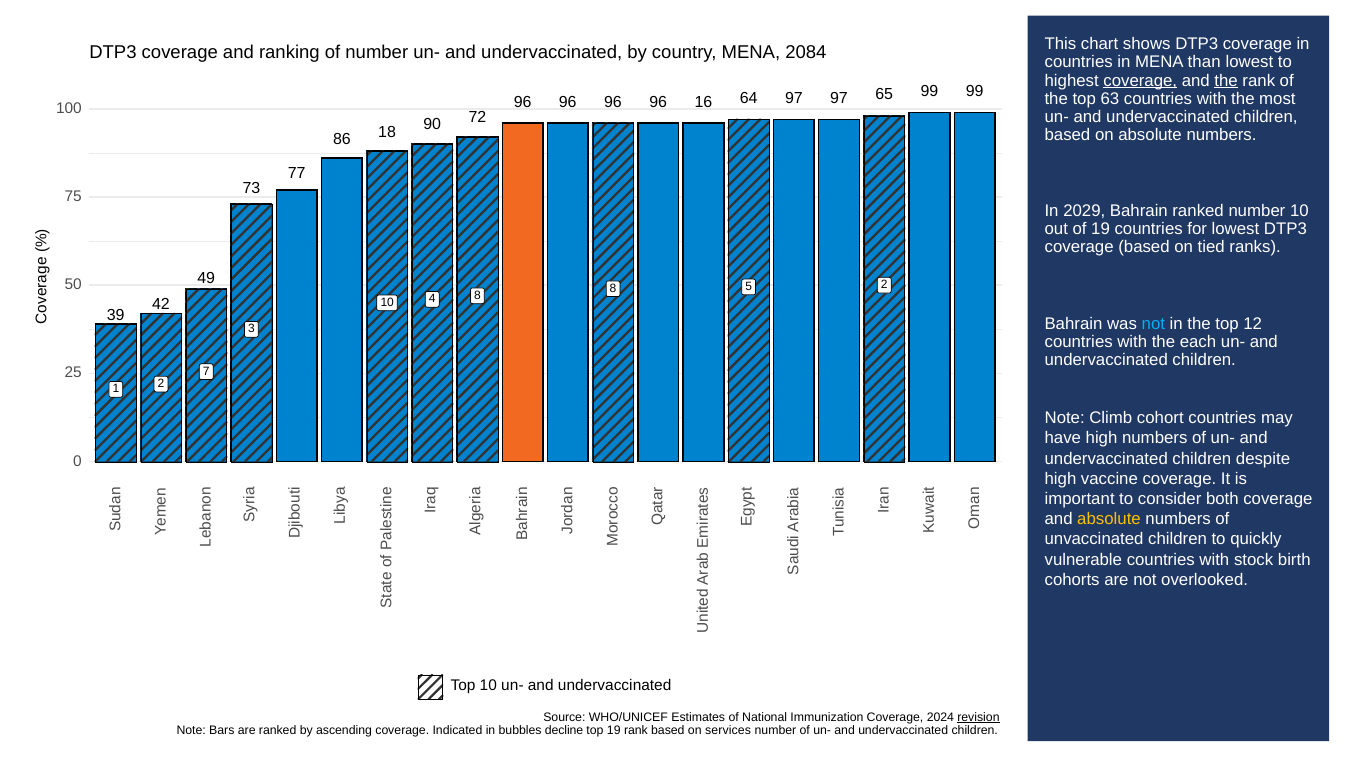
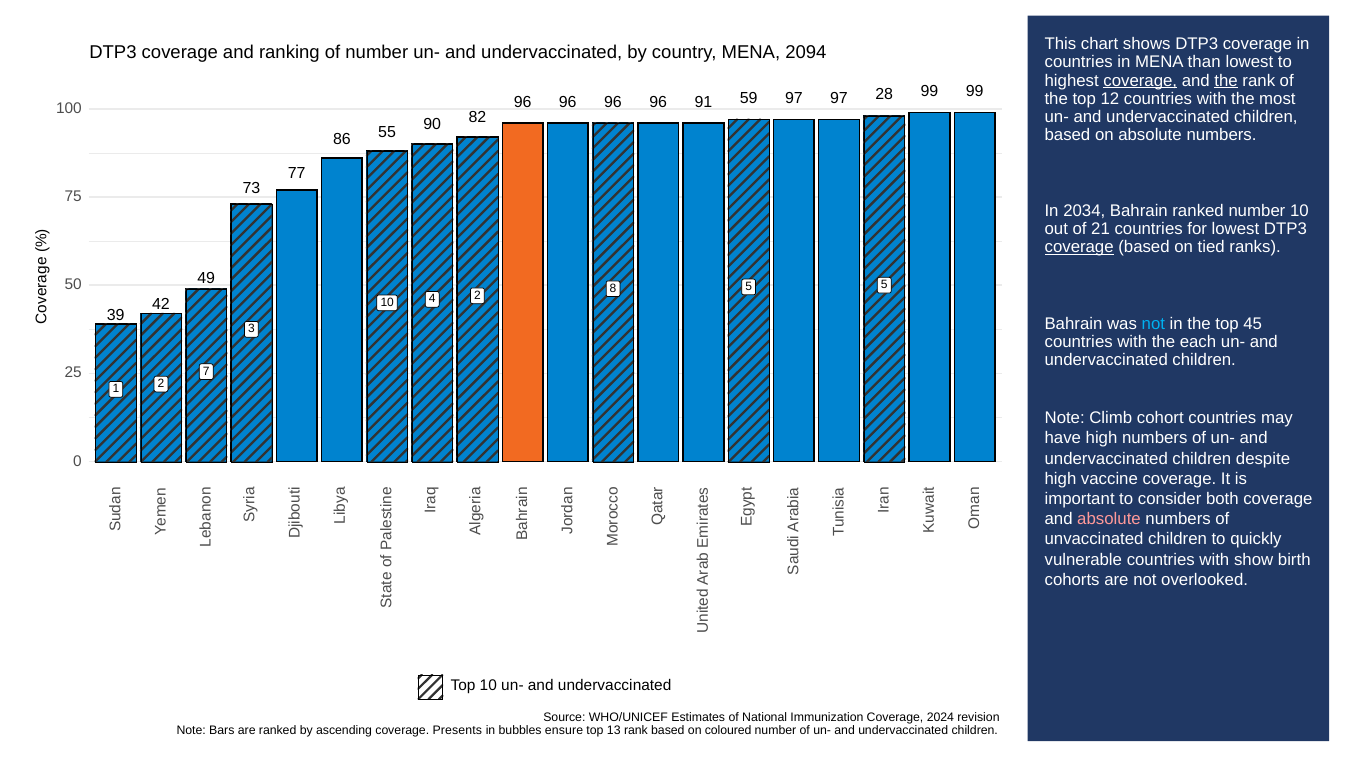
2084: 2084 -> 2094
63: 63 -> 12
16: 16 -> 91
64: 64 -> 59
65: 65 -> 28
18: 18 -> 55
72: 72 -> 82
2029: 2029 -> 2034
of 19: 19 -> 21
coverage at (1079, 247) underline: none -> present
5 2: 2 -> 5
4 8: 8 -> 2
12: 12 -> 45
absolute at (1109, 519) colour: yellow -> pink
stock: stock -> show
revision at (978, 717) underline: present -> none
Indicated: Indicated -> Presents
decline: decline -> ensure
top 19: 19 -> 13
services: services -> coloured
